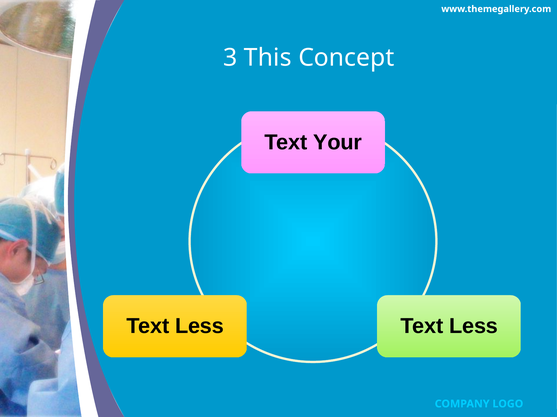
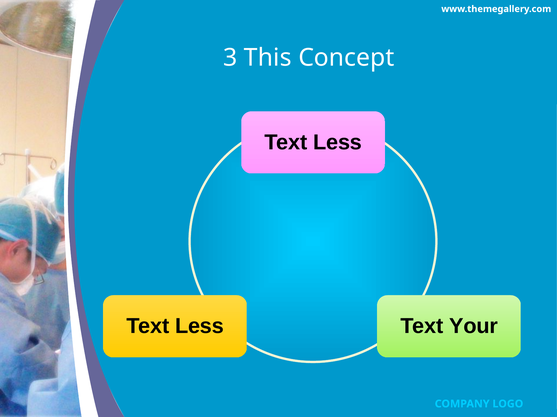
Your at (338, 142): Your -> Less
Less at (474, 327): Less -> Your
